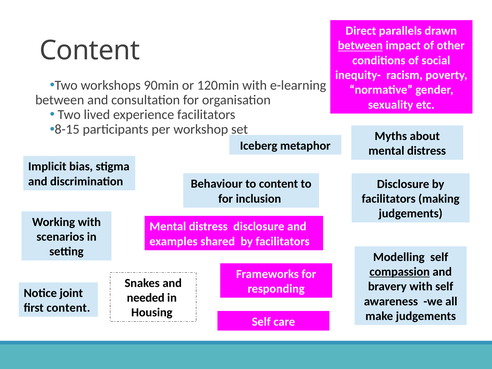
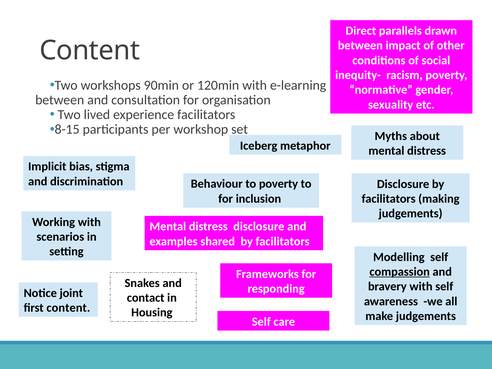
between at (360, 46) underline: present -> none
to content: content -> poverty
needed: needed -> contact
